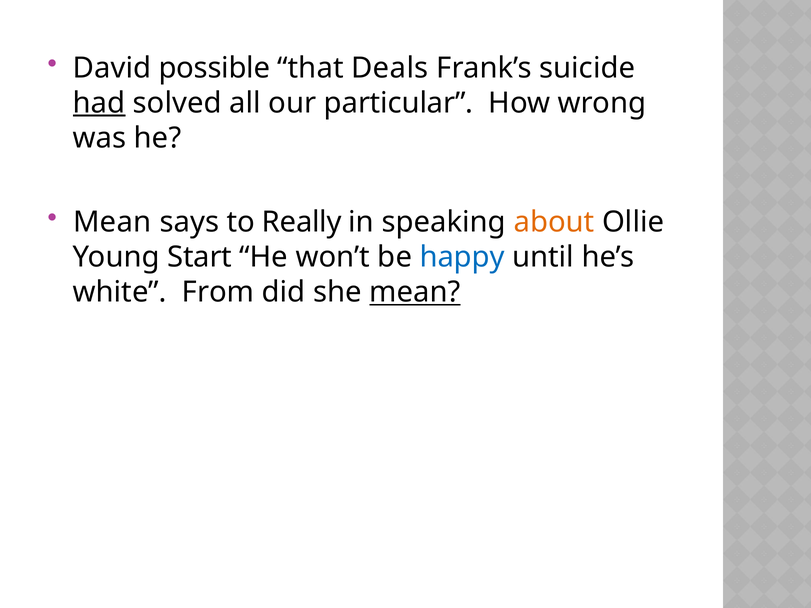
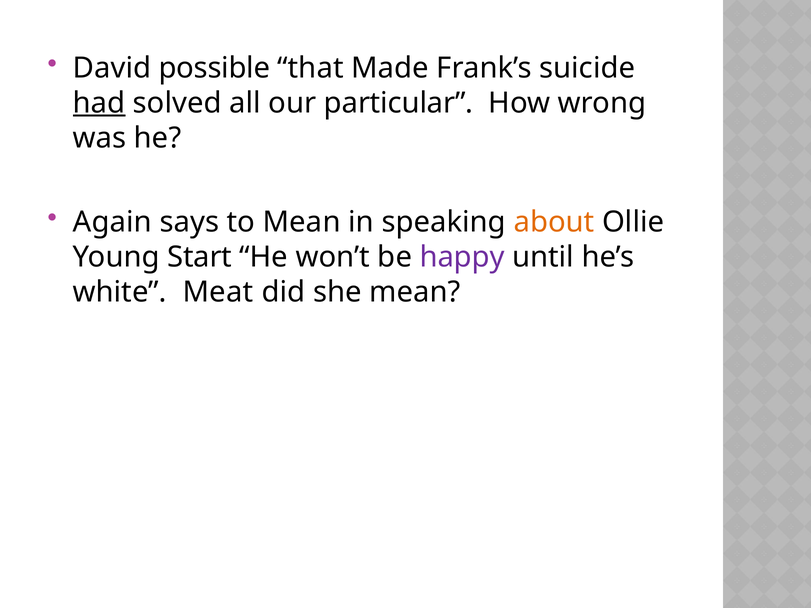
Deals: Deals -> Made
Mean at (112, 222): Mean -> Again
to Really: Really -> Mean
happy colour: blue -> purple
From: From -> Meat
mean at (415, 292) underline: present -> none
